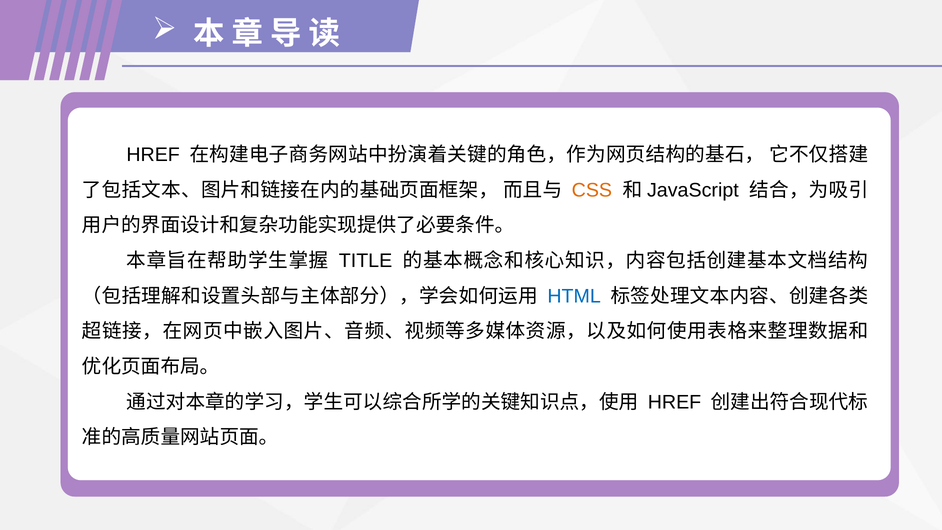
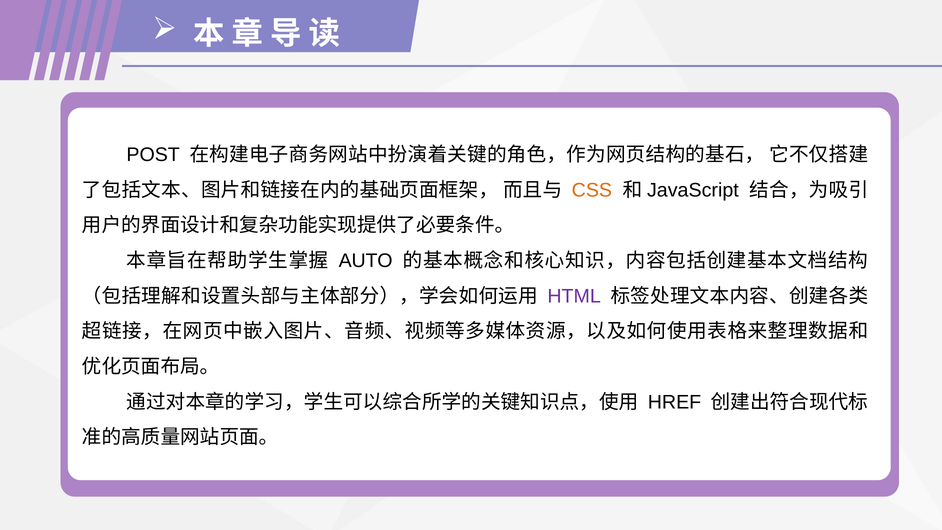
HREF at (153, 155): HREF -> POST
TITLE: TITLE -> AUTO
HTML colour: blue -> purple
